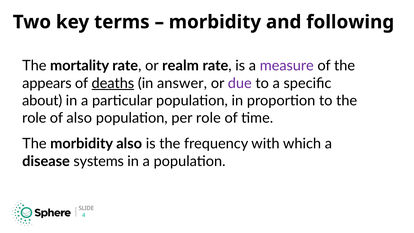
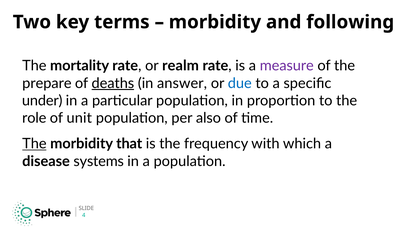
appears: appears -> prepare
due colour: purple -> blue
about: about -> under
of also: also -> unit
per role: role -> also
The at (34, 144) underline: none -> present
morbidity also: also -> that
